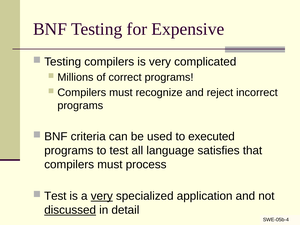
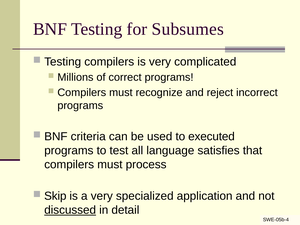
Expensive: Expensive -> Subsumes
Test at (55, 196): Test -> Skip
very at (102, 196) underline: present -> none
